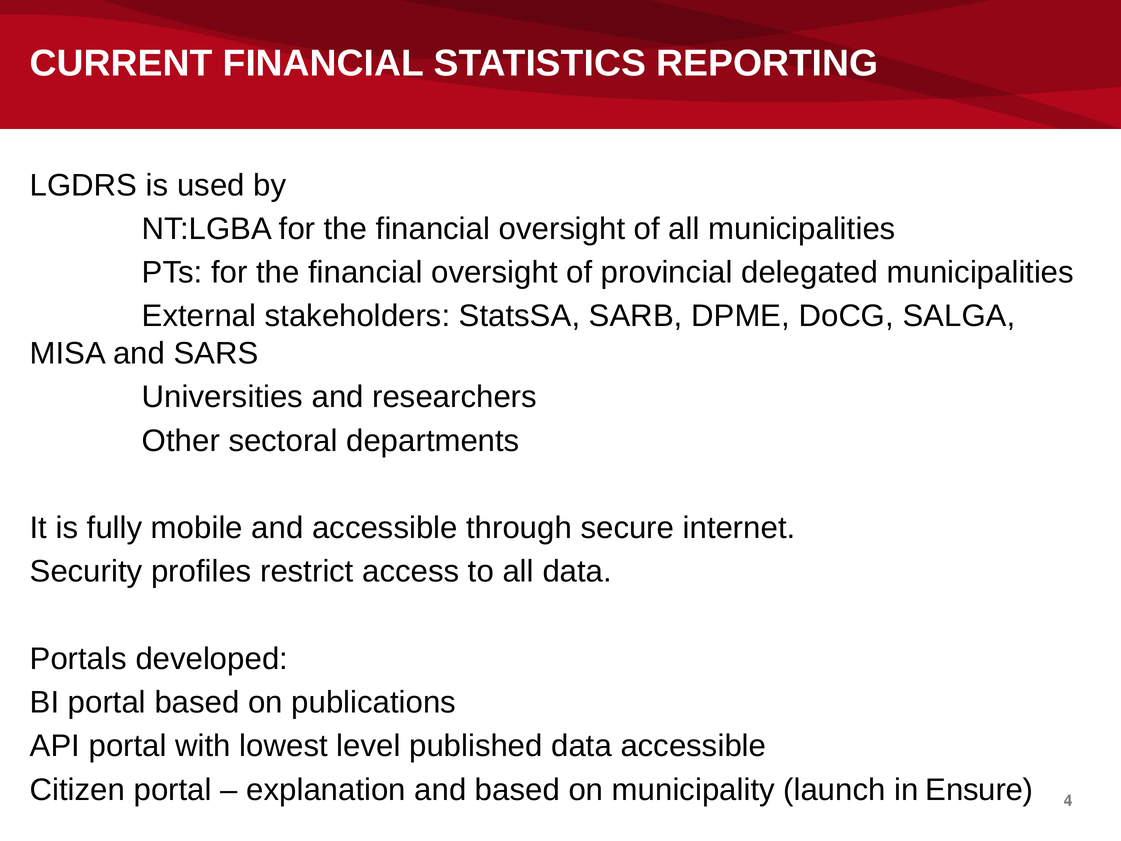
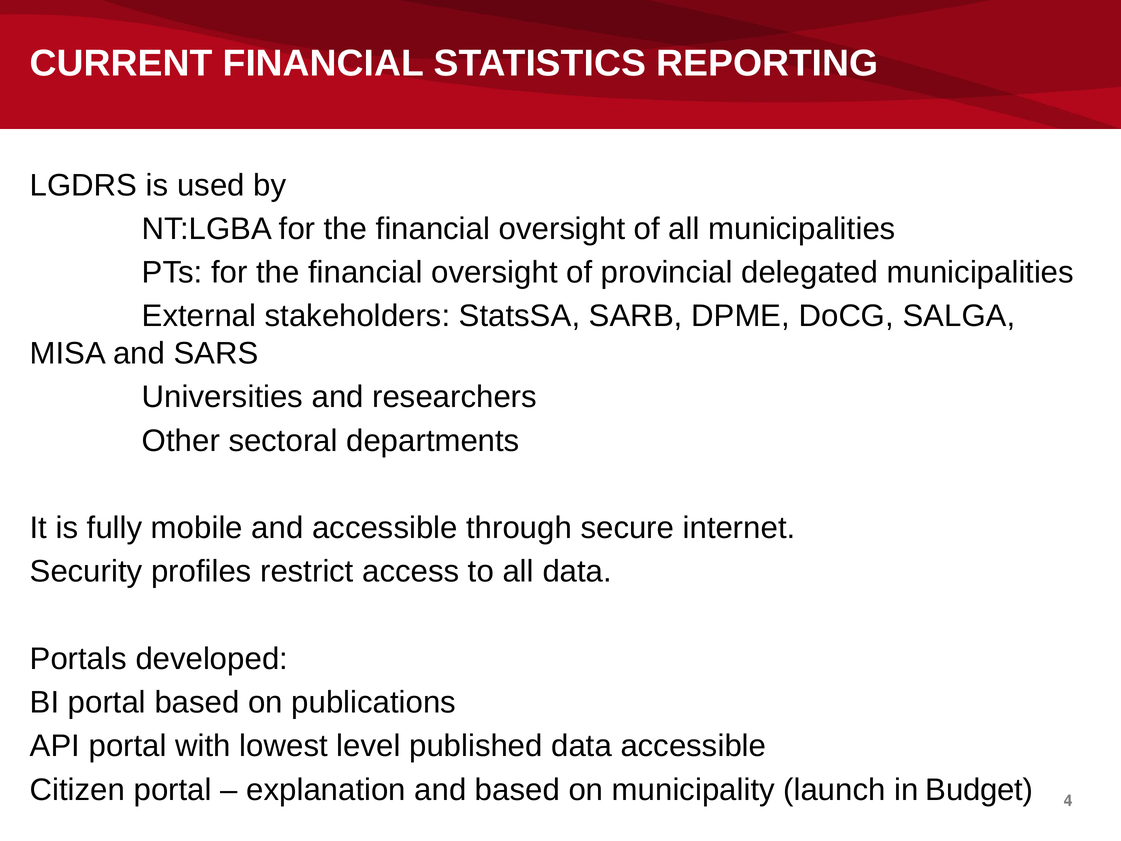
Ensure: Ensure -> Budget
